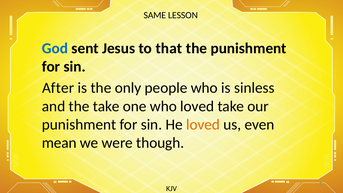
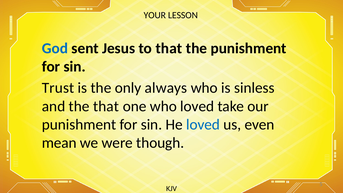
SAME: SAME -> YOUR
After: After -> Trust
people: people -> always
the take: take -> that
loved at (203, 124) colour: orange -> blue
